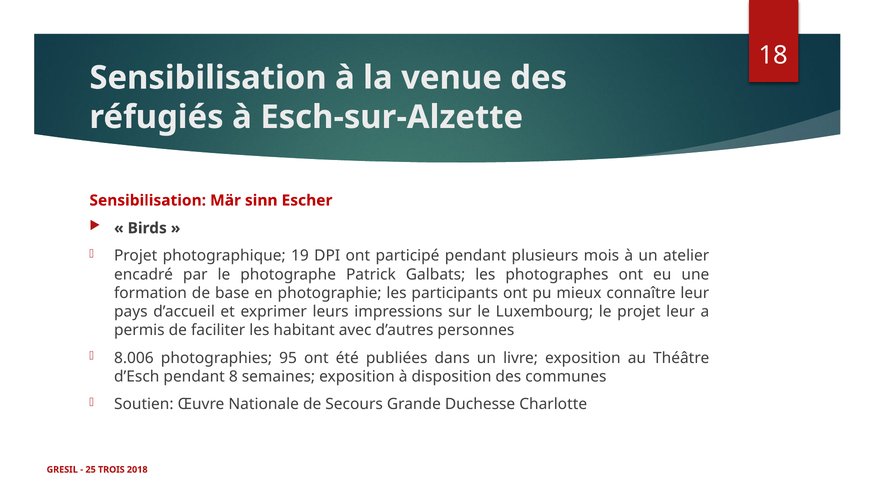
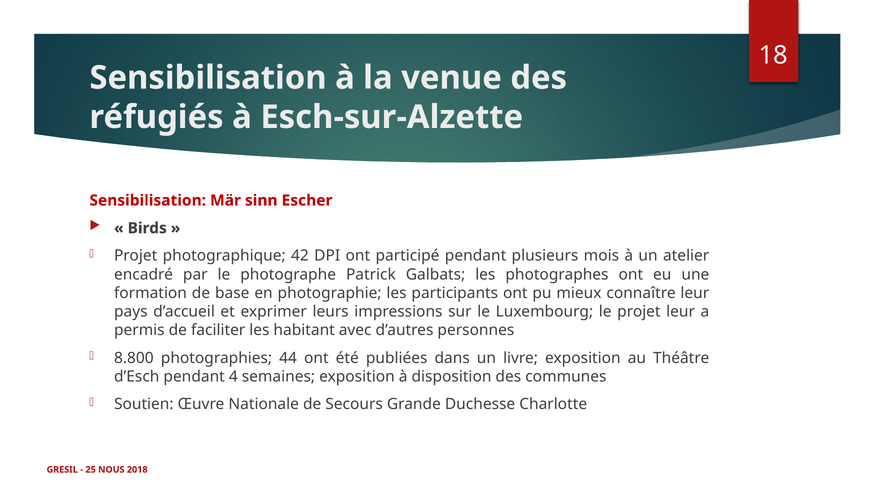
19: 19 -> 42
8.006: 8.006 -> 8.800
95: 95 -> 44
8: 8 -> 4
TROIS: TROIS -> NOUS
